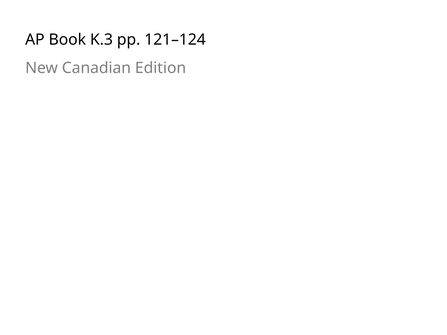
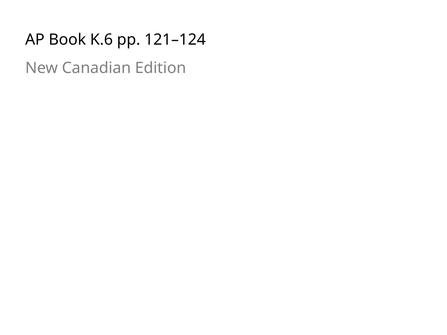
K.3: K.3 -> K.6
